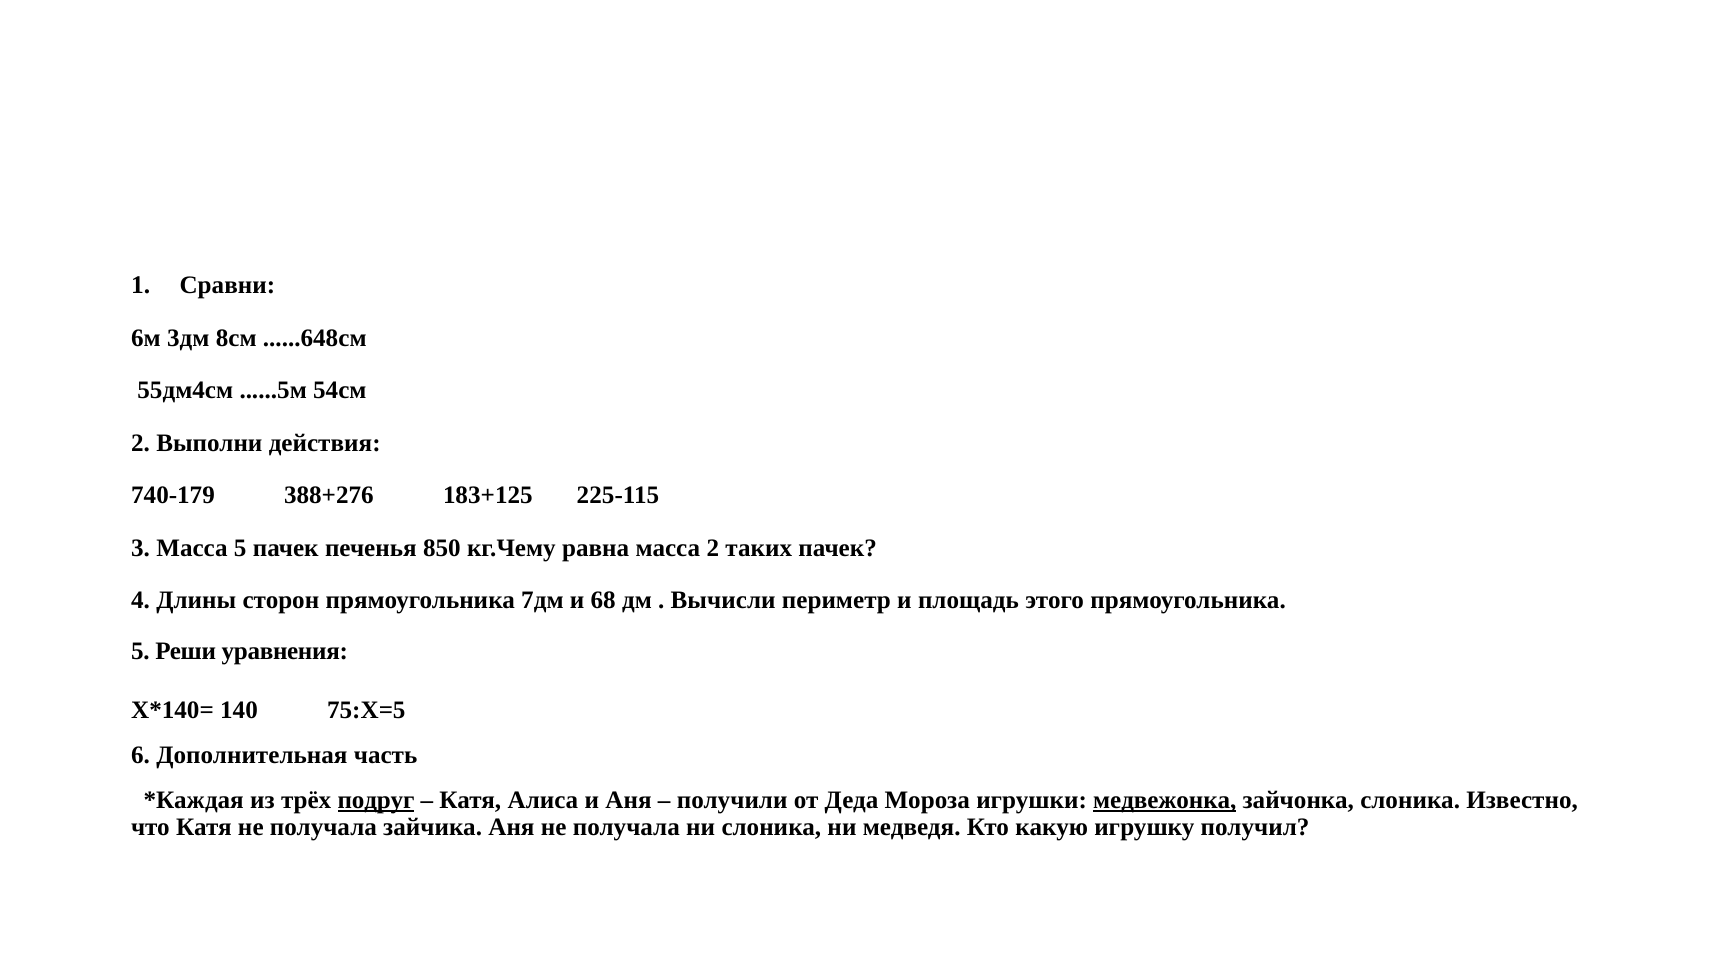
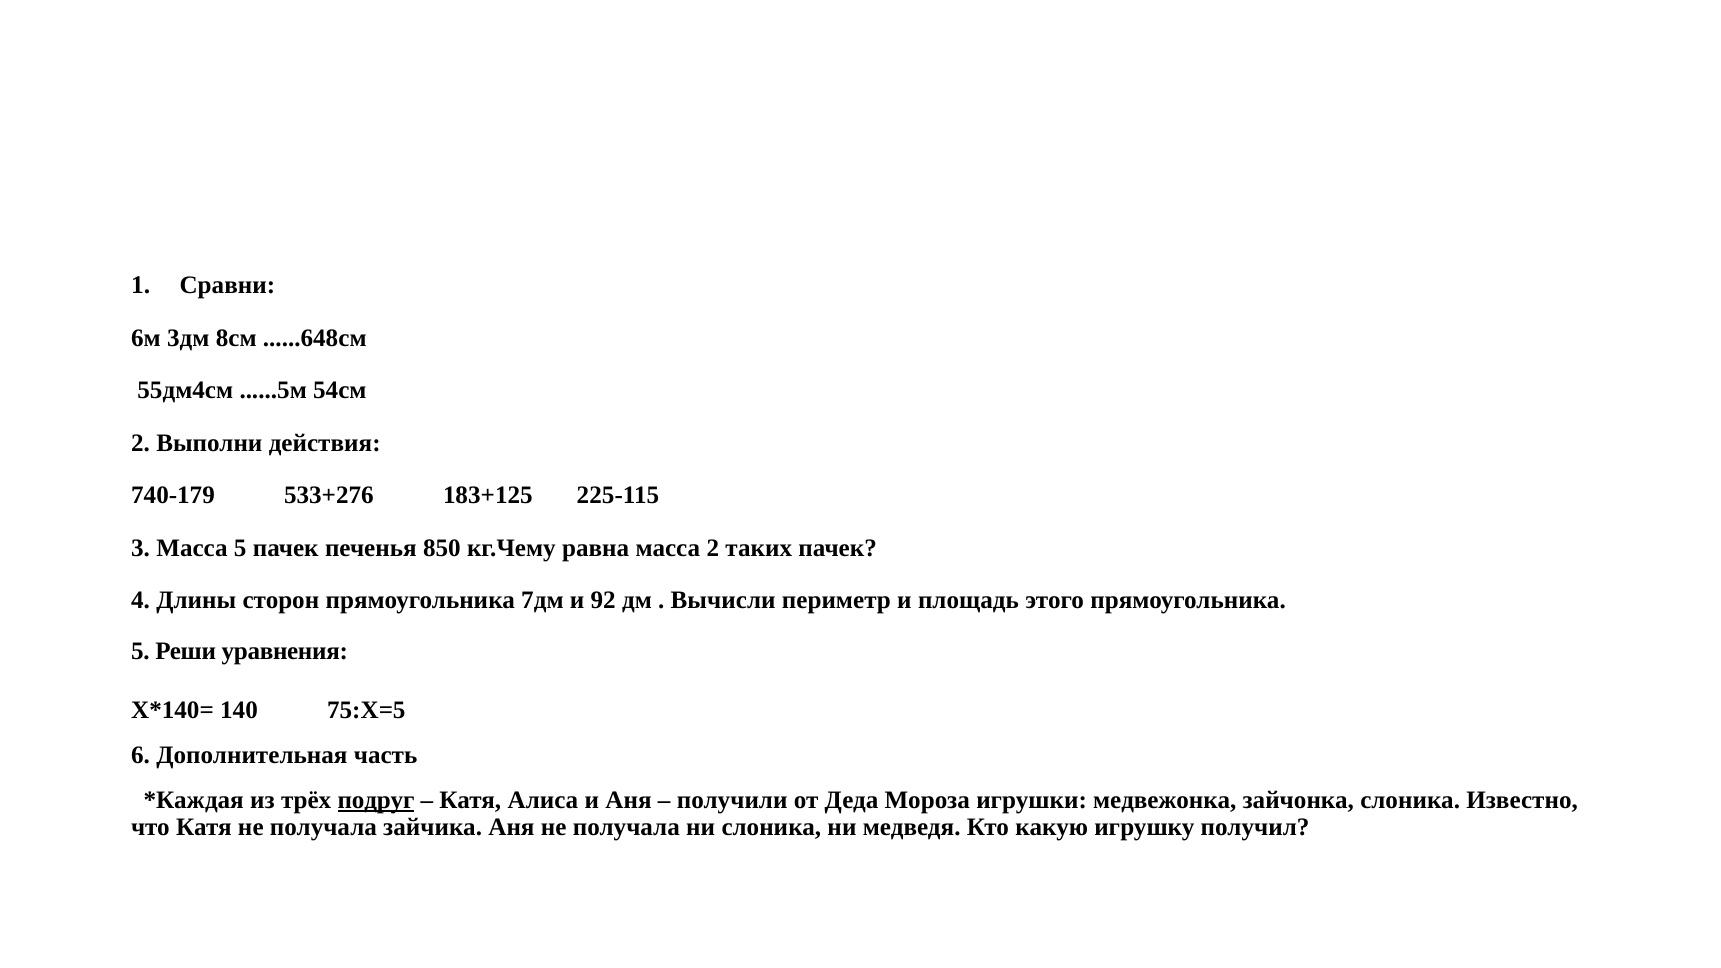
388+276: 388+276 -> 533+276
68: 68 -> 92
медвежонка underline: present -> none
